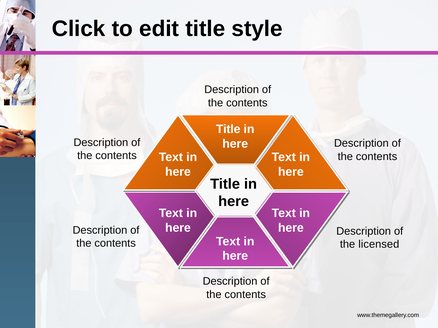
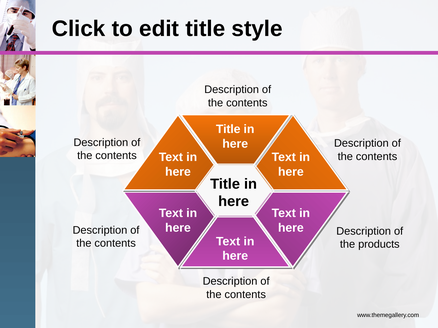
licensed: licensed -> products
